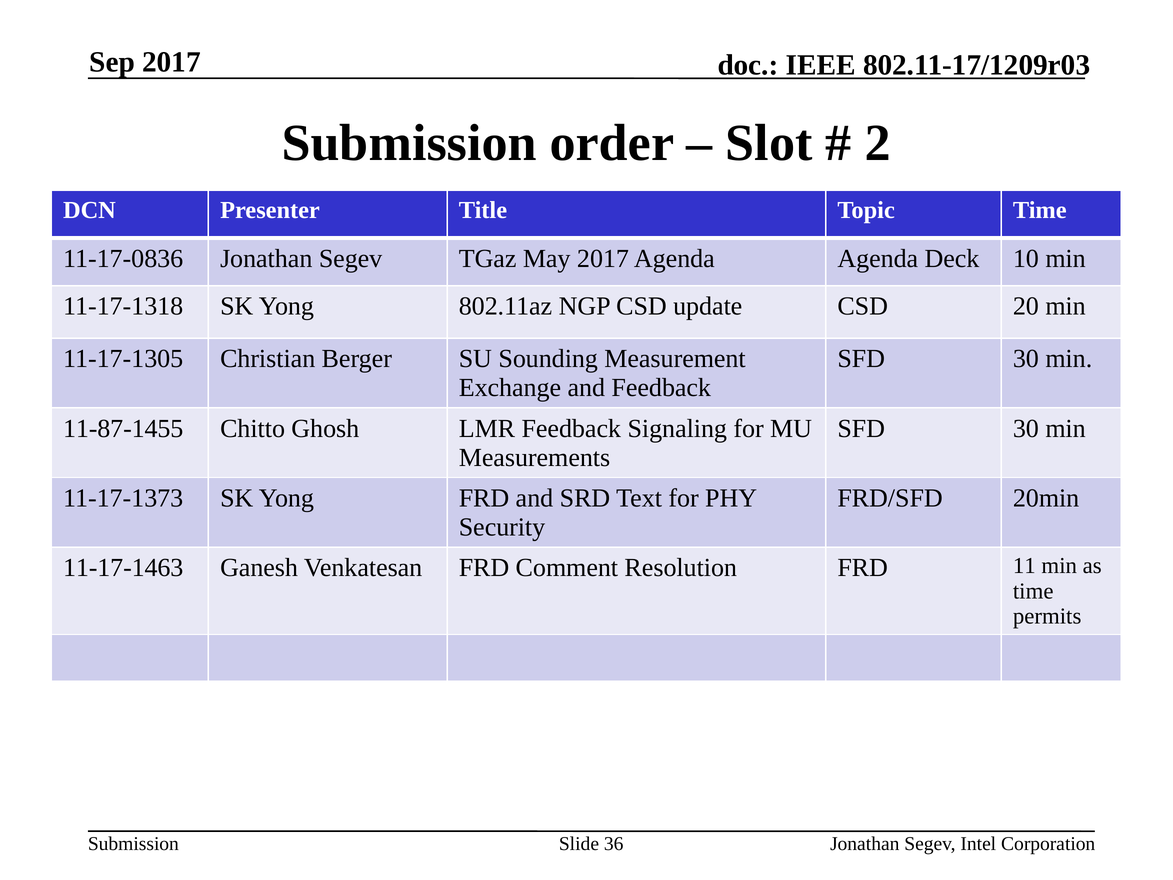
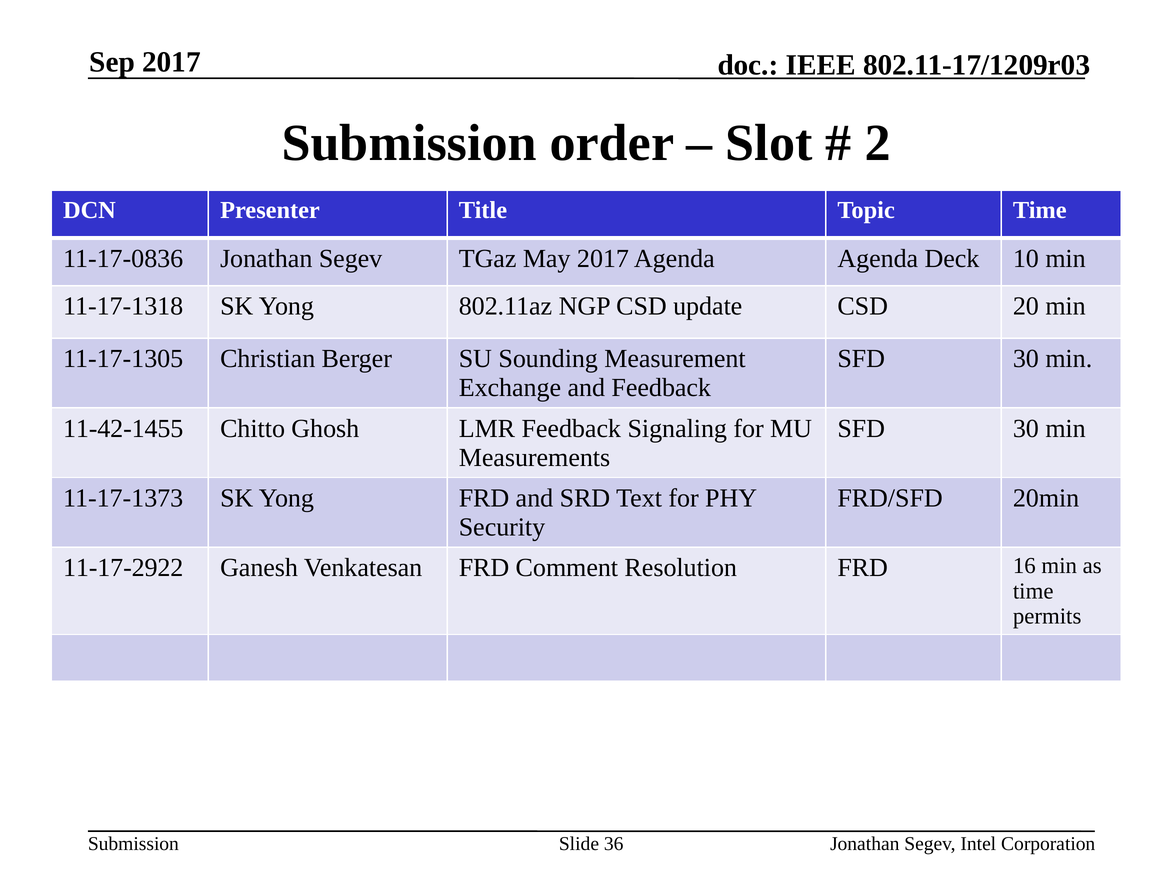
11-87-1455: 11-87-1455 -> 11-42-1455
11-17-1463: 11-17-1463 -> 11-17-2922
11: 11 -> 16
